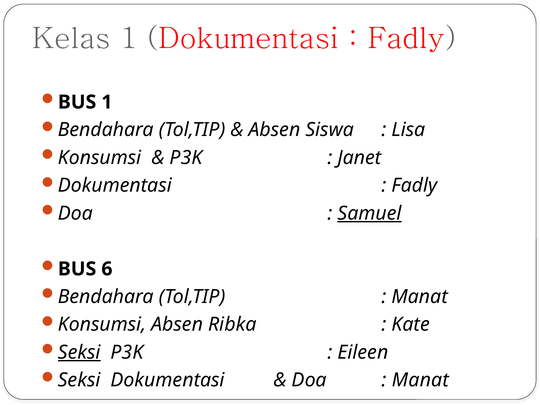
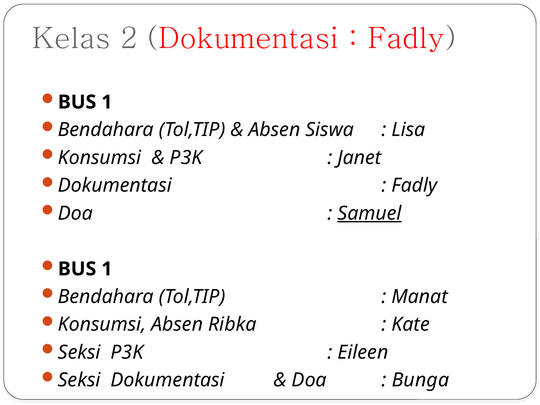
Kelas 1: 1 -> 2
6 at (107, 269): 6 -> 1
Seksi at (79, 352) underline: present -> none
Manat at (420, 380): Manat -> Bunga
